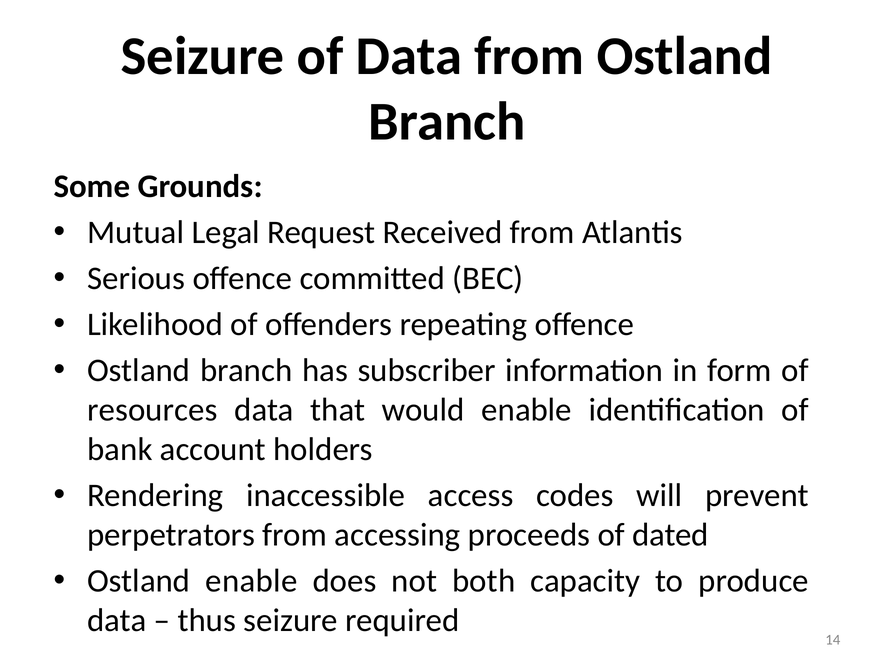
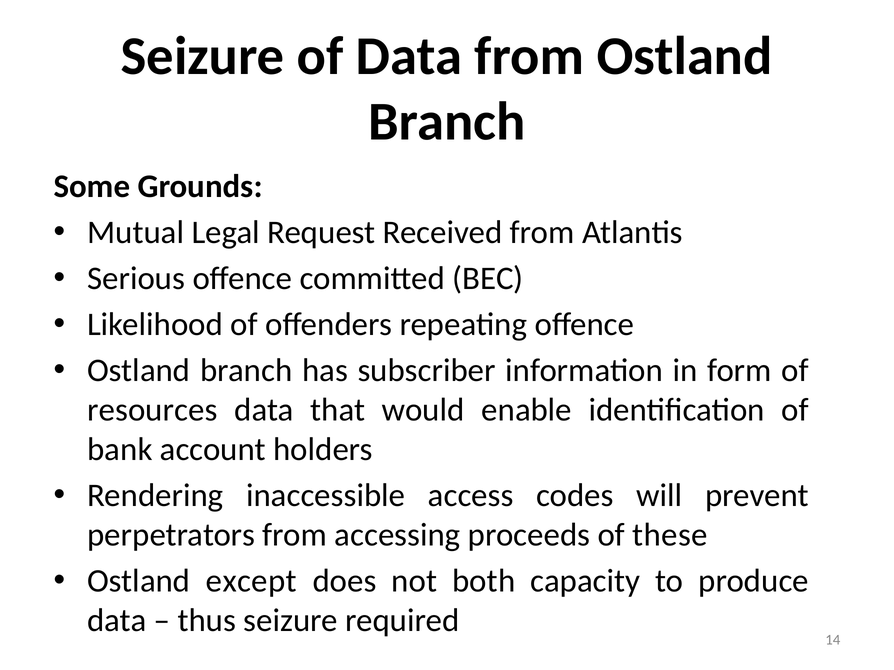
dated: dated -> these
Ostland enable: enable -> except
